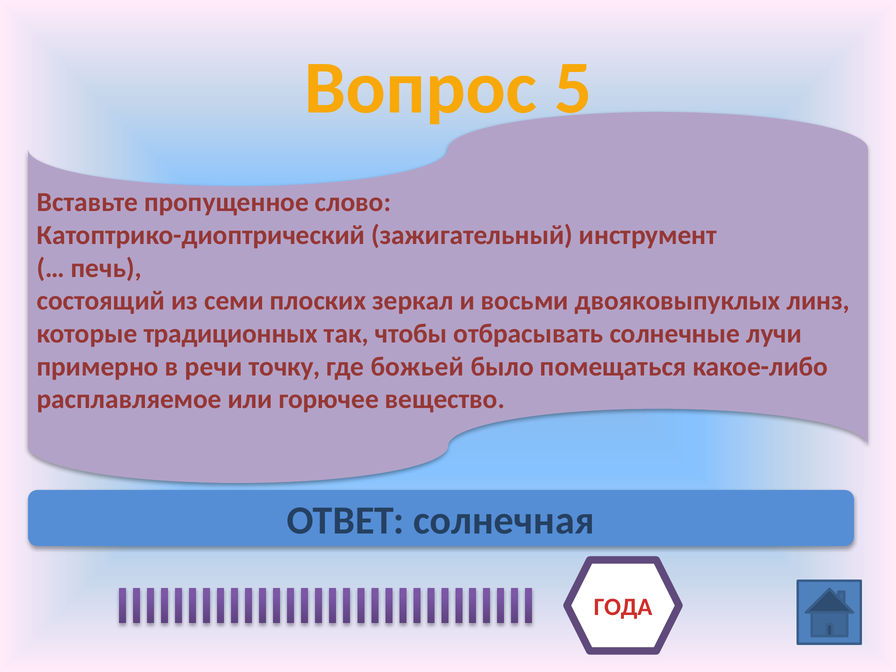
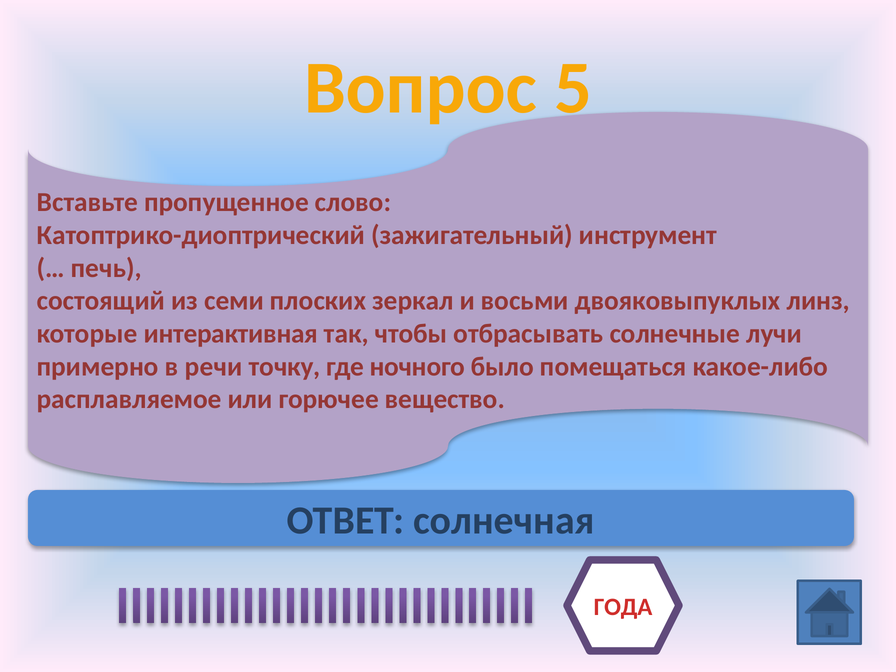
традиционных: традиционных -> интерактивная
божьей: божьей -> ночного
